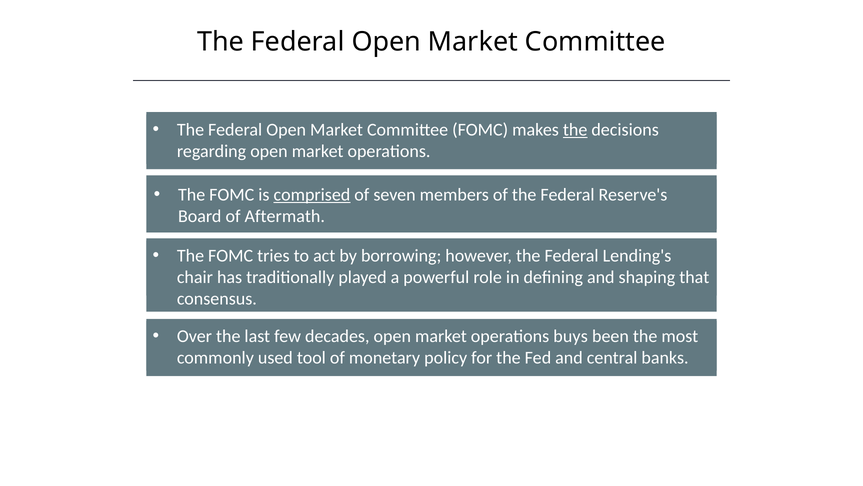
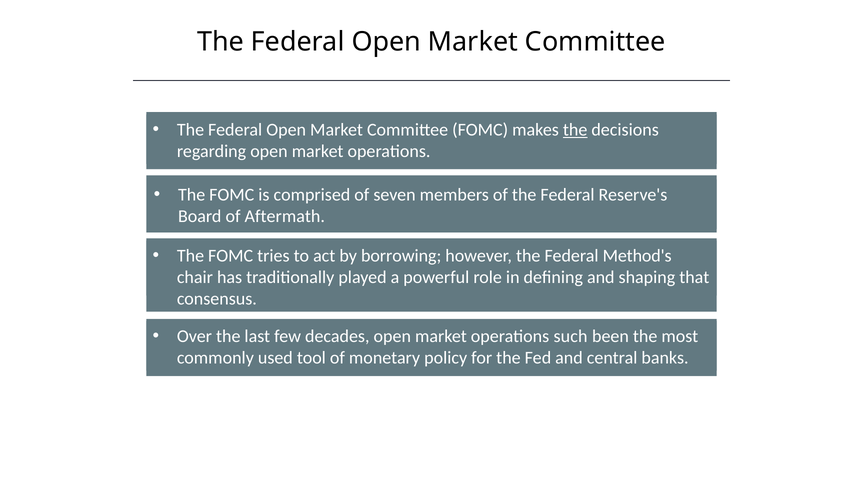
comprised underline: present -> none
Lending's: Lending's -> Method's
buys: buys -> such
